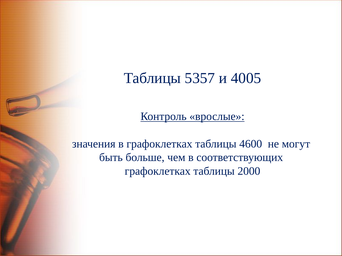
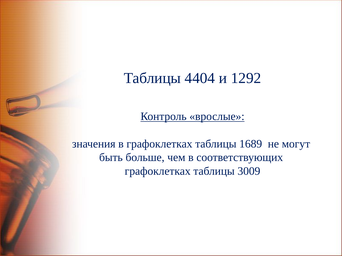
5357: 5357 -> 4404
4005: 4005 -> 1292
4600: 4600 -> 1689
2000: 2000 -> 3009
